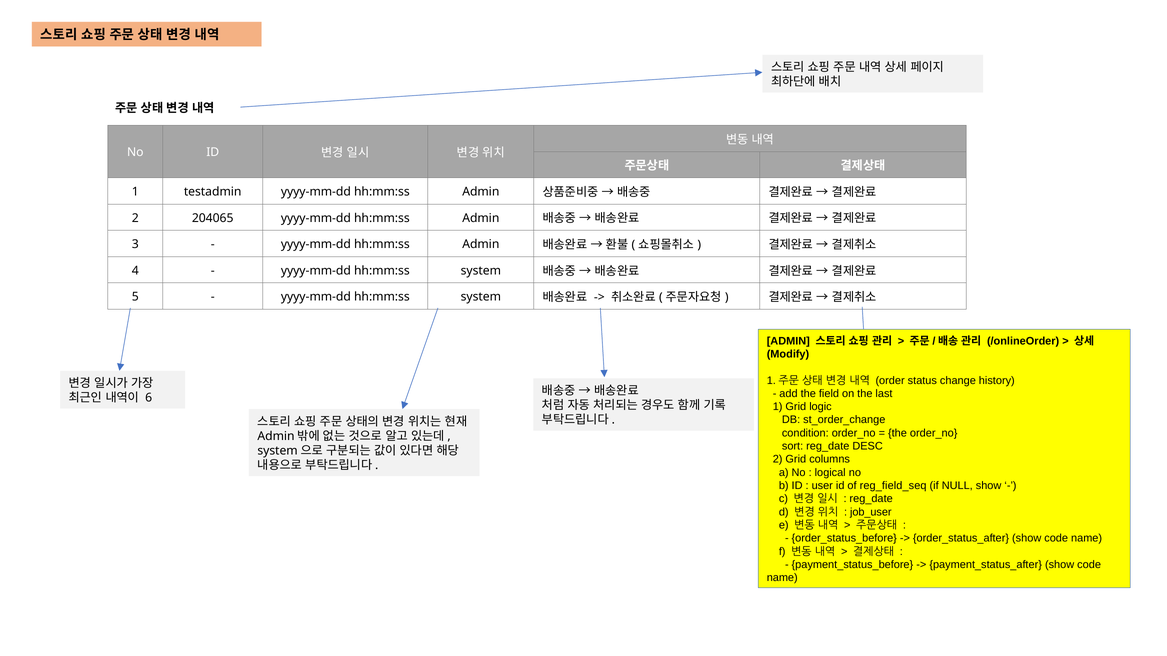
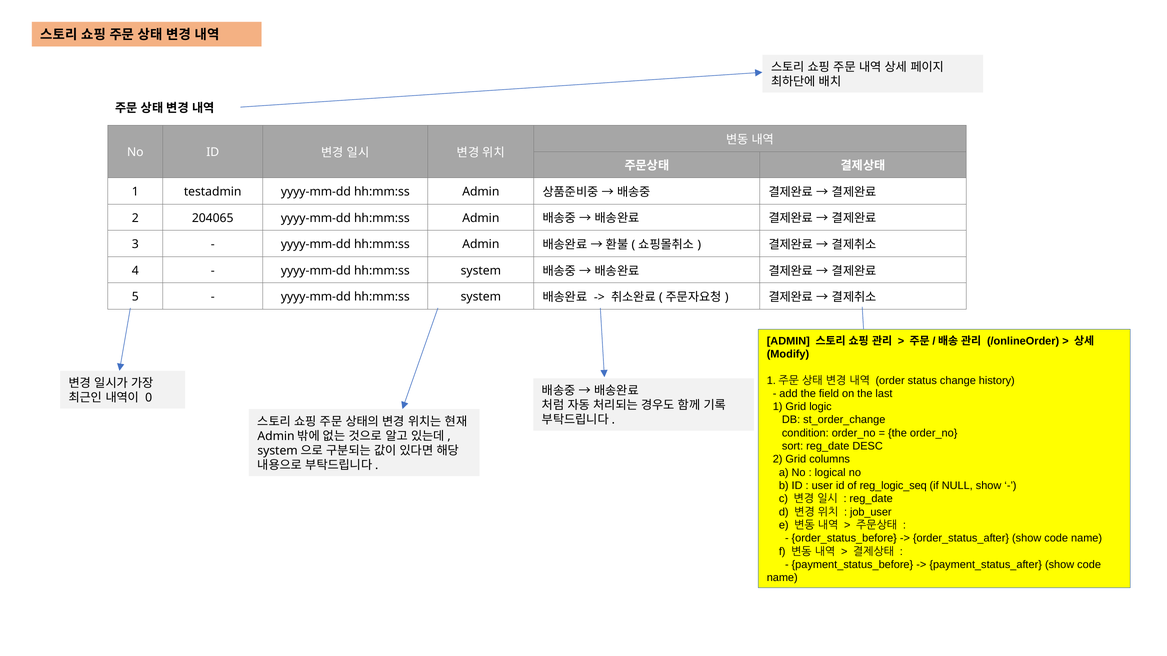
6: 6 -> 0
reg_field_seq: reg_field_seq -> reg_logic_seq
